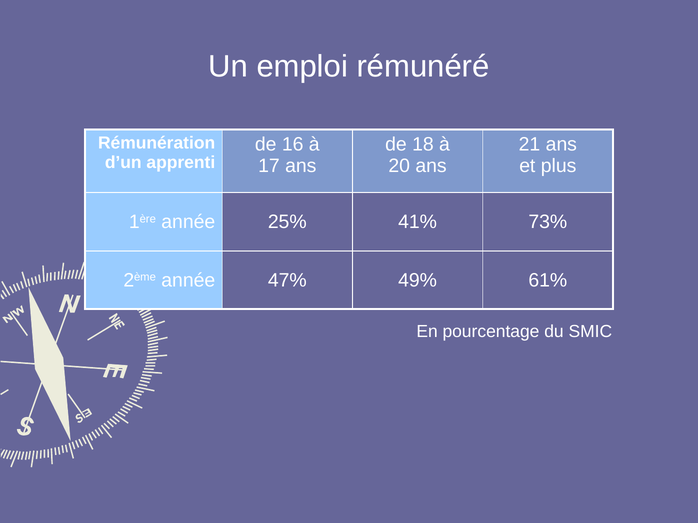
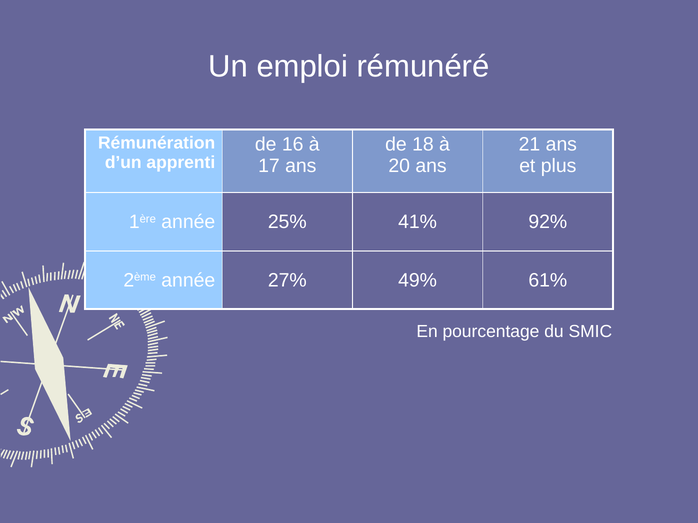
73%: 73% -> 92%
47%: 47% -> 27%
